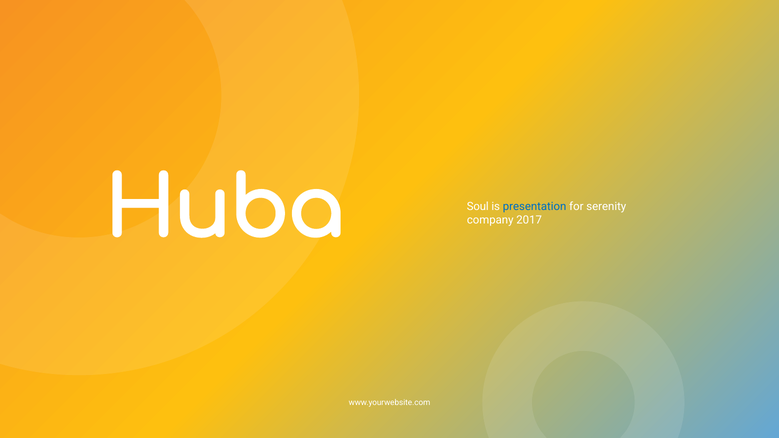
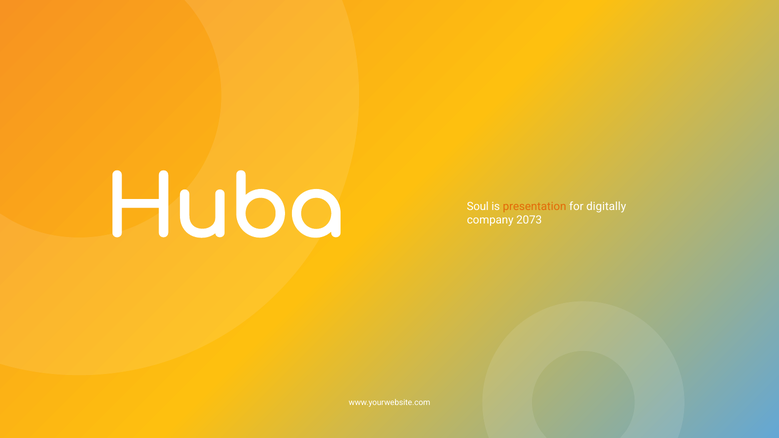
presentation colour: blue -> orange
serenity: serenity -> digitally
2017: 2017 -> 2073
